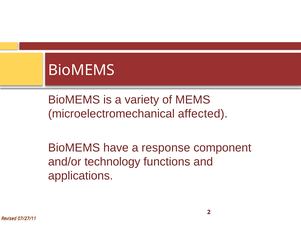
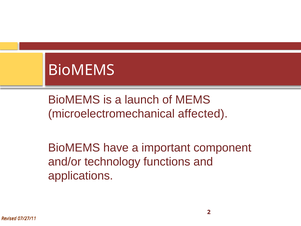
variety: variety -> launch
response: response -> important
